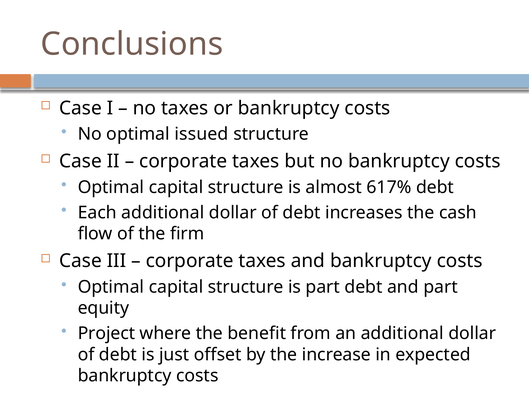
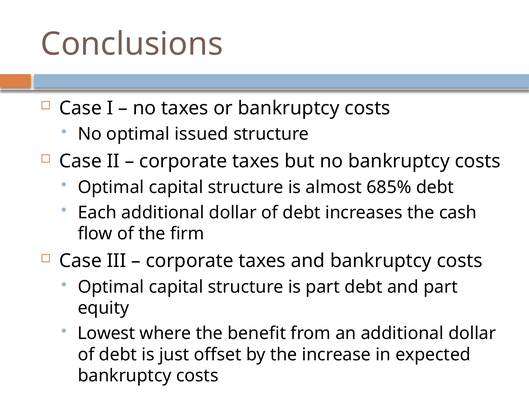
617%: 617% -> 685%
Project: Project -> Lowest
